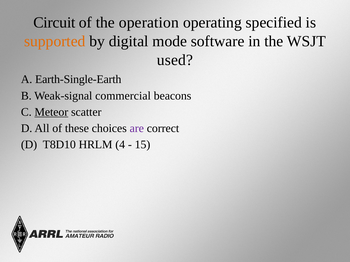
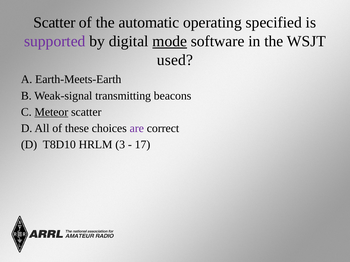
Circuit at (54, 23): Circuit -> Scatter
operation: operation -> automatic
supported colour: orange -> purple
mode underline: none -> present
Earth-Single-Earth: Earth-Single-Earth -> Earth-Meets-Earth
commercial: commercial -> transmitting
4: 4 -> 3
15: 15 -> 17
